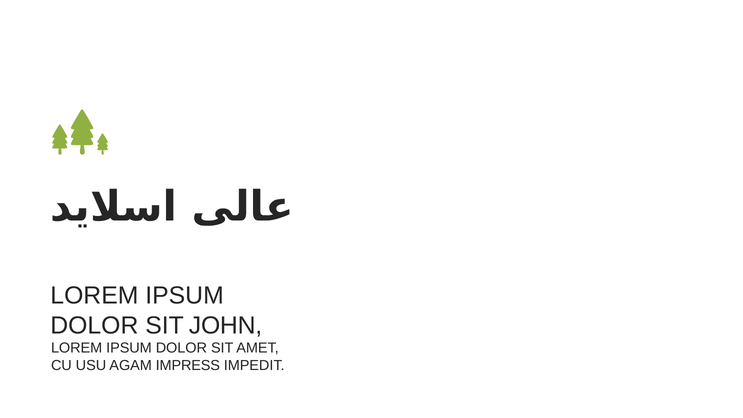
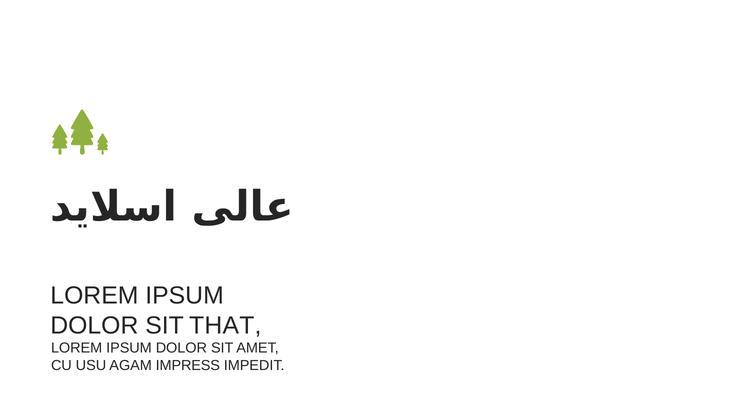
JOHN: JOHN -> THAT
